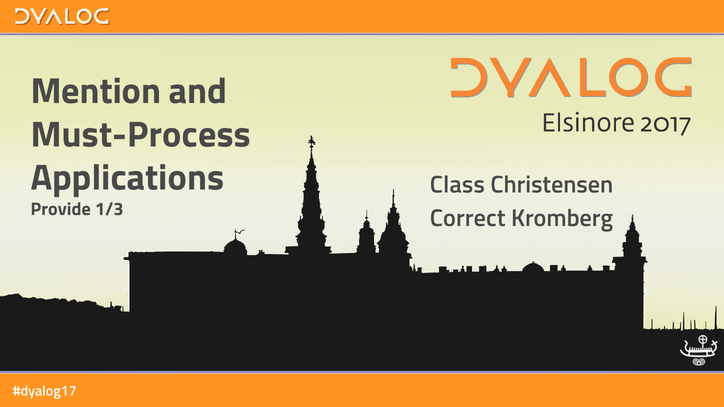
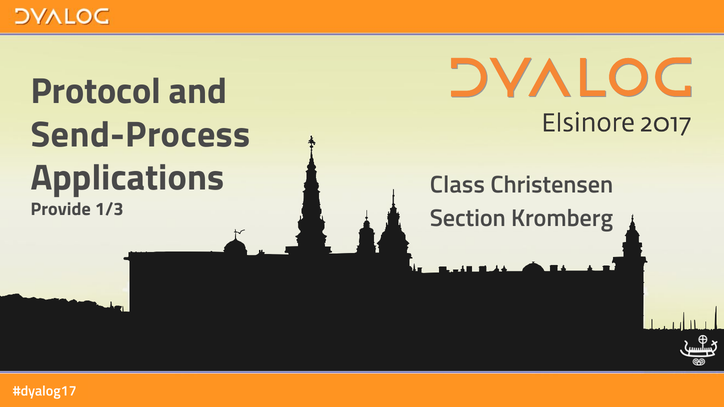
Mention: Mention -> Protocol
Must-Process: Must-Process -> Send-Process
Correct: Correct -> Section
